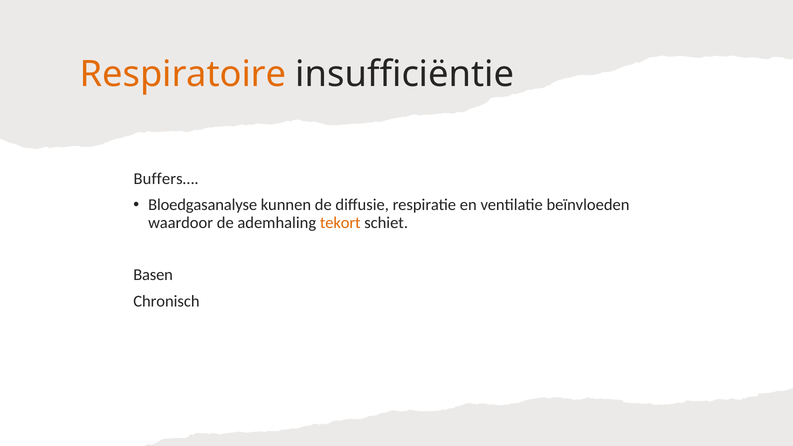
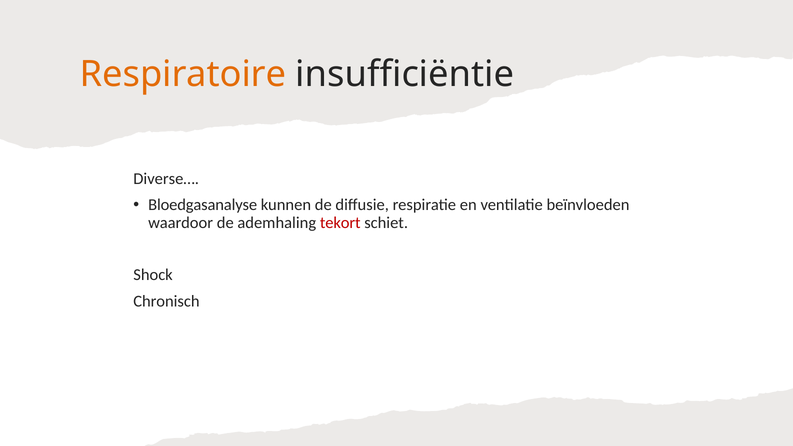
Buffers…: Buffers… -> Diverse…
tekort colour: orange -> red
Basen: Basen -> Shock
